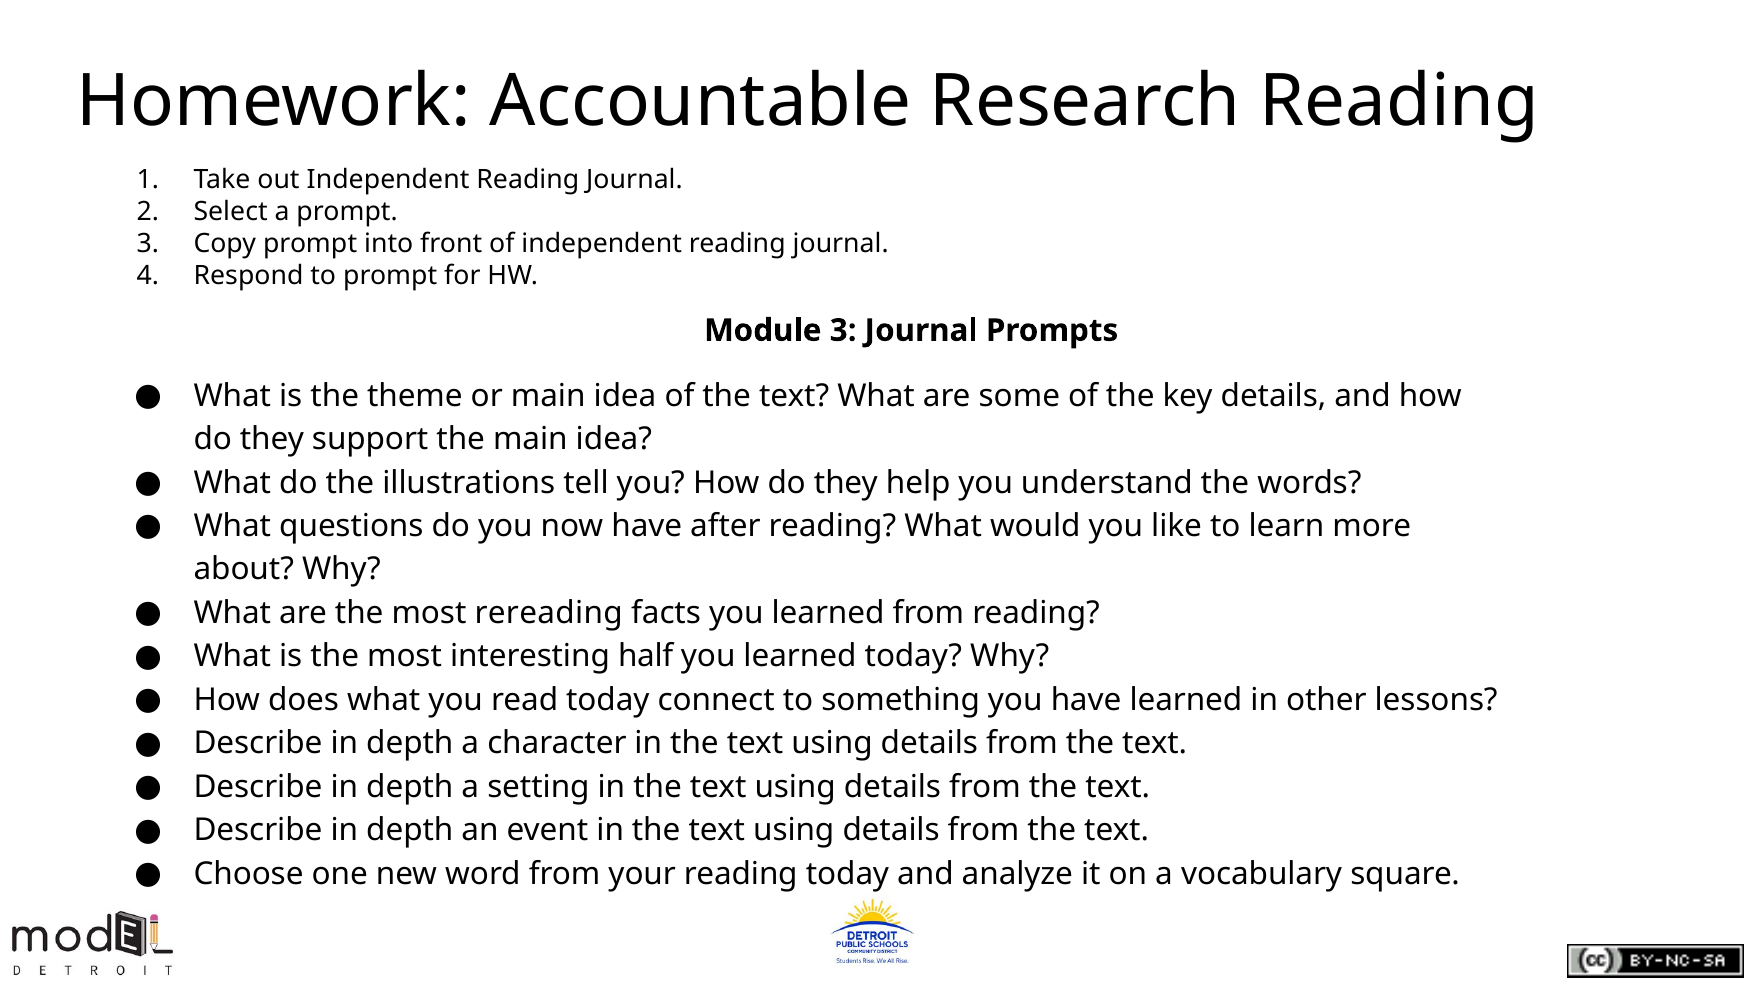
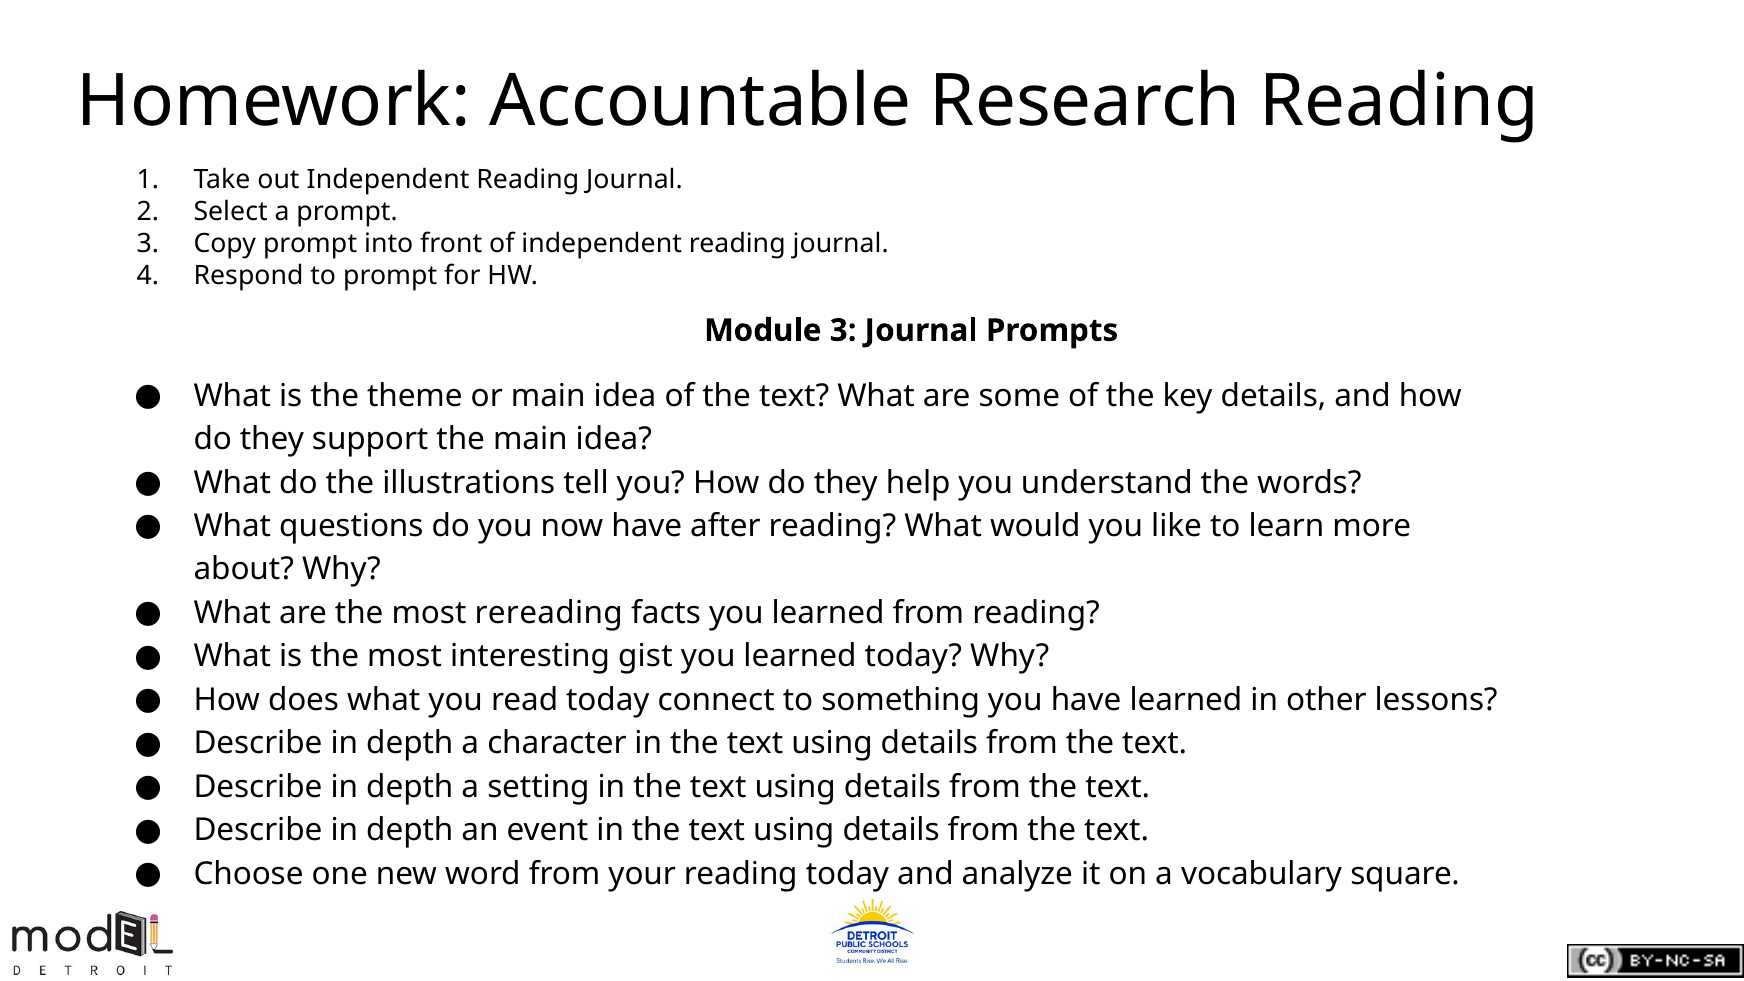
half: half -> gist
